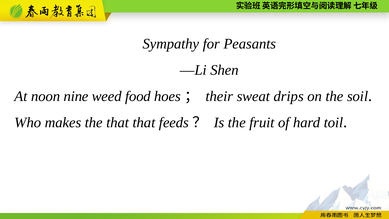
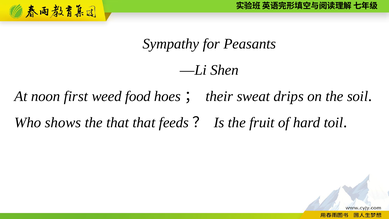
nine: nine -> first
makes: makes -> shows
